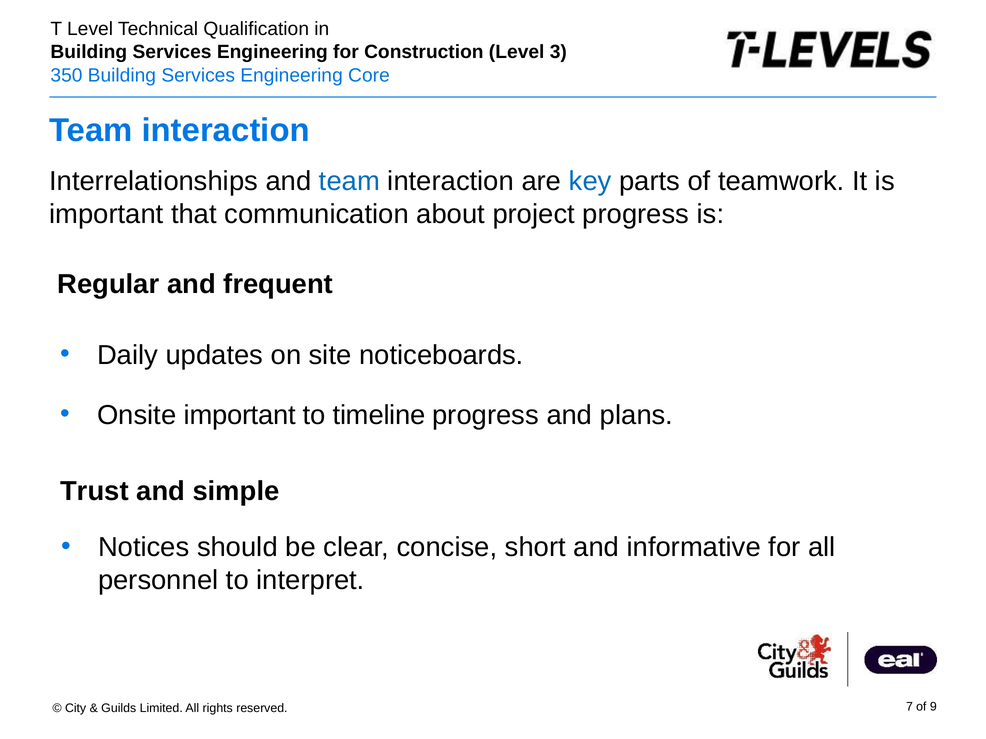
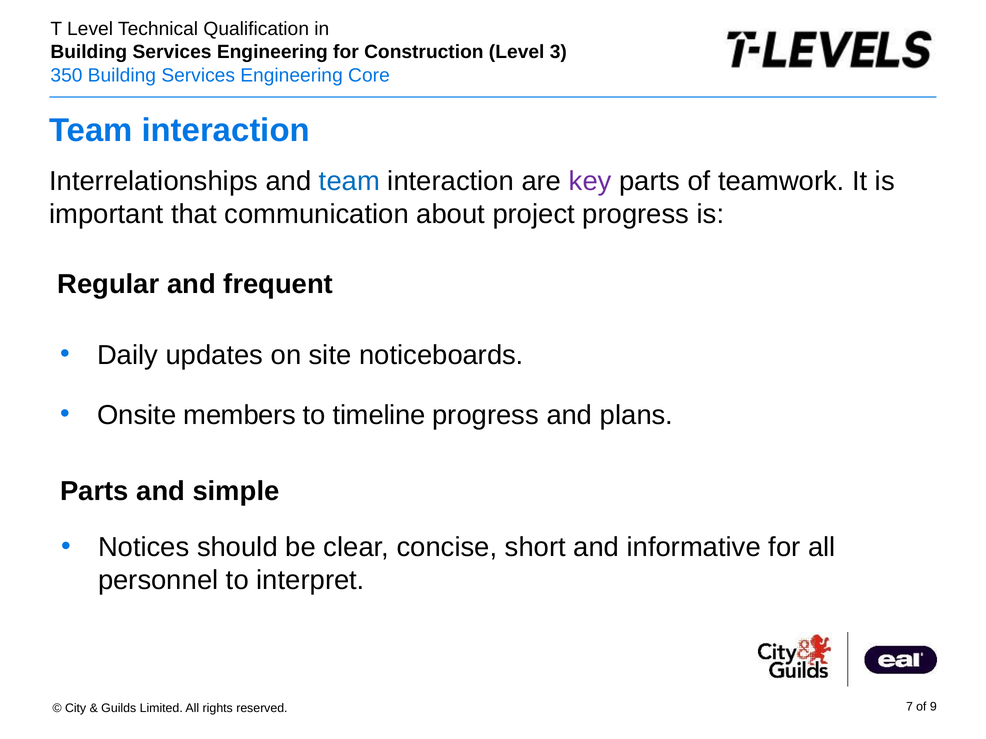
key colour: blue -> purple
Onsite important: important -> members
Trust at (94, 491): Trust -> Parts
